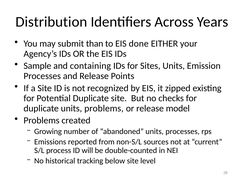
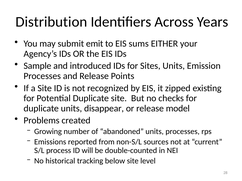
than: than -> emit
done: done -> sums
containing: containing -> introduced
units problems: problems -> disappear
